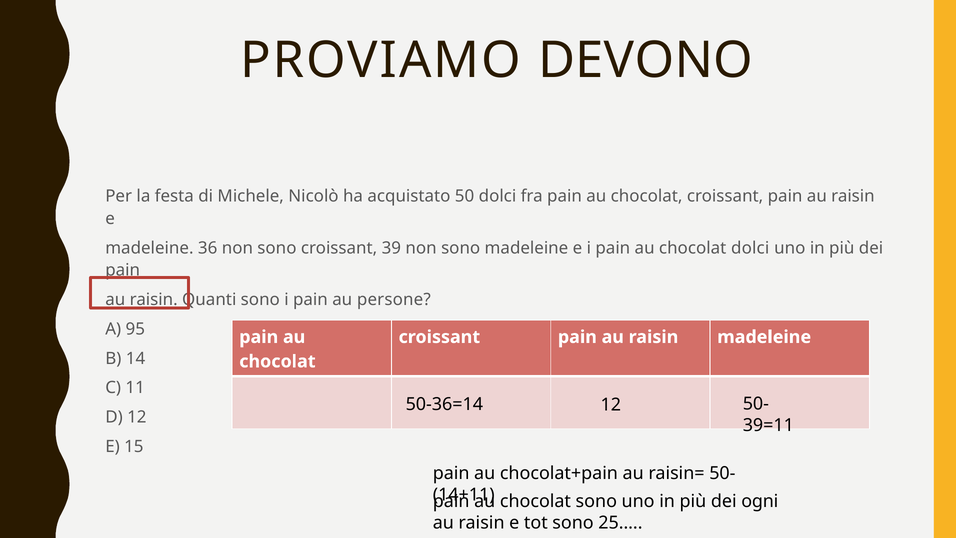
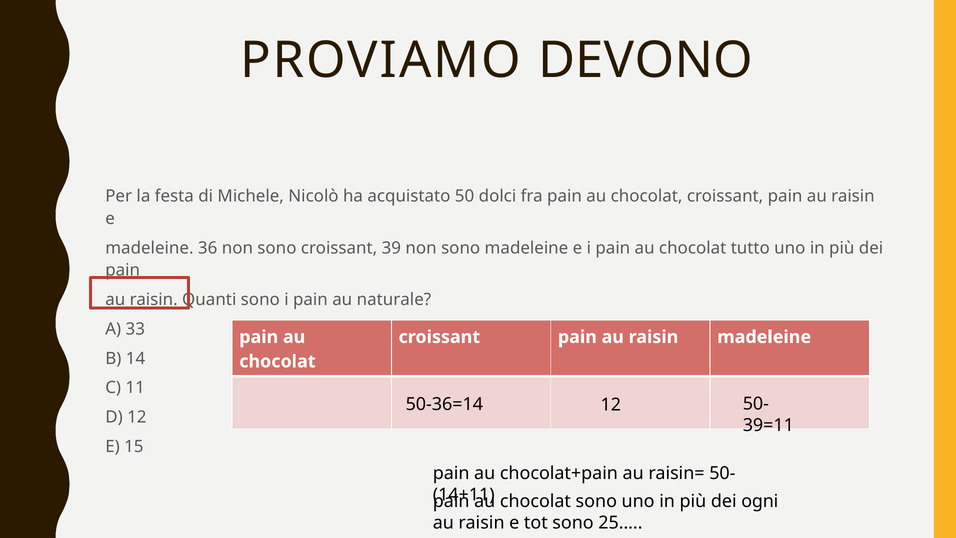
chocolat dolci: dolci -> tutto
persone: persone -> naturale
95: 95 -> 33
